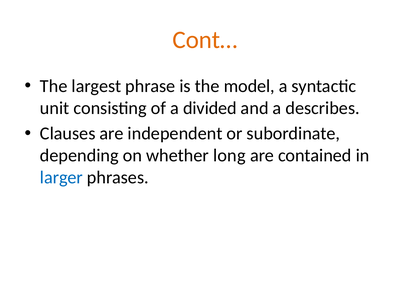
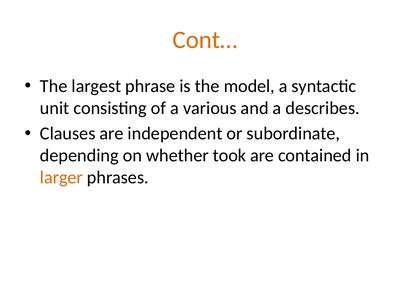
divided: divided -> various
long: long -> took
larger colour: blue -> orange
